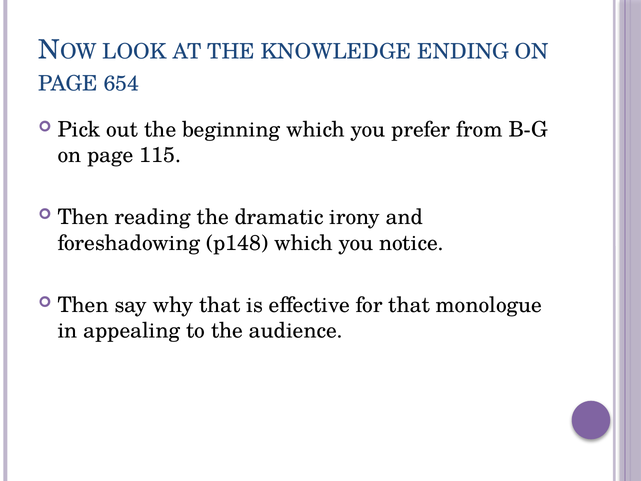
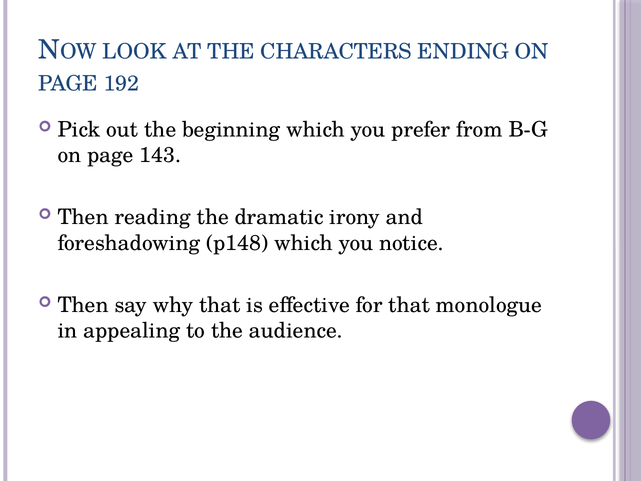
KNOWLEDGE: KNOWLEDGE -> CHARACTERS
654: 654 -> 192
115: 115 -> 143
